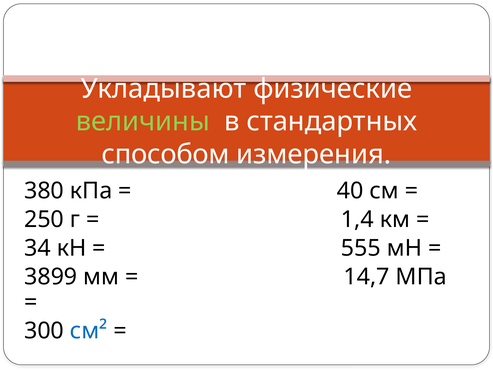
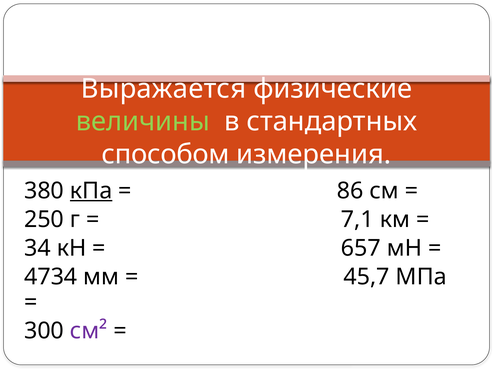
Укладывают: Укладывают -> Выражается
кПа underline: none -> present
40: 40 -> 86
1,4: 1,4 -> 7,1
555: 555 -> 657
3899: 3899 -> 4734
14,7: 14,7 -> 45,7
см² colour: blue -> purple
